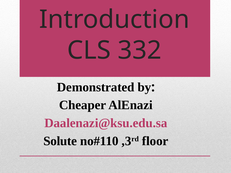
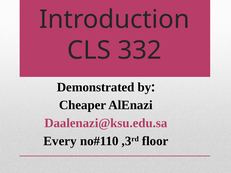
Solute: Solute -> Every
